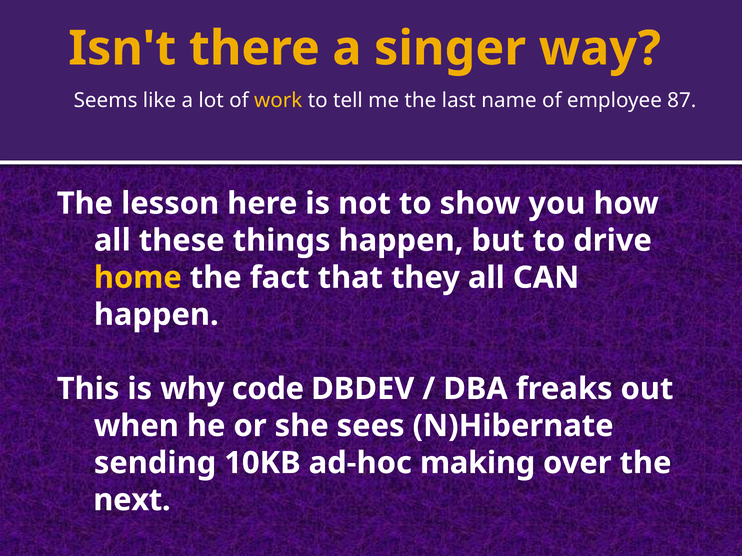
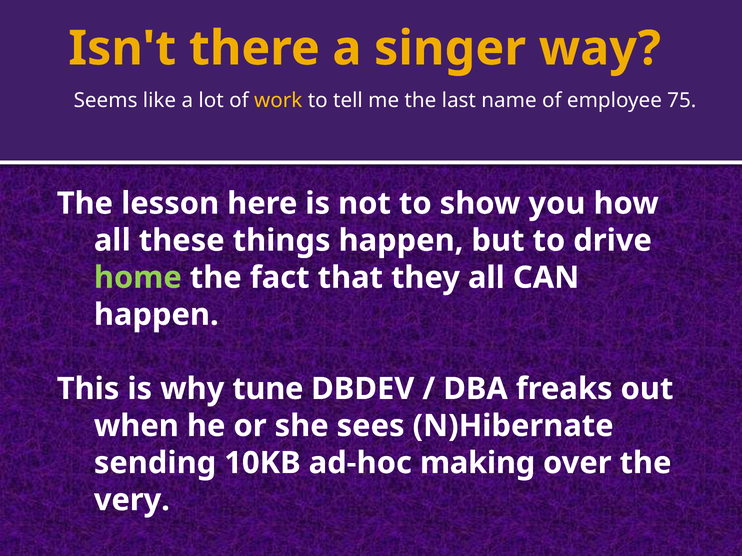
87: 87 -> 75
home colour: yellow -> light green
code: code -> tune
next: next -> very
